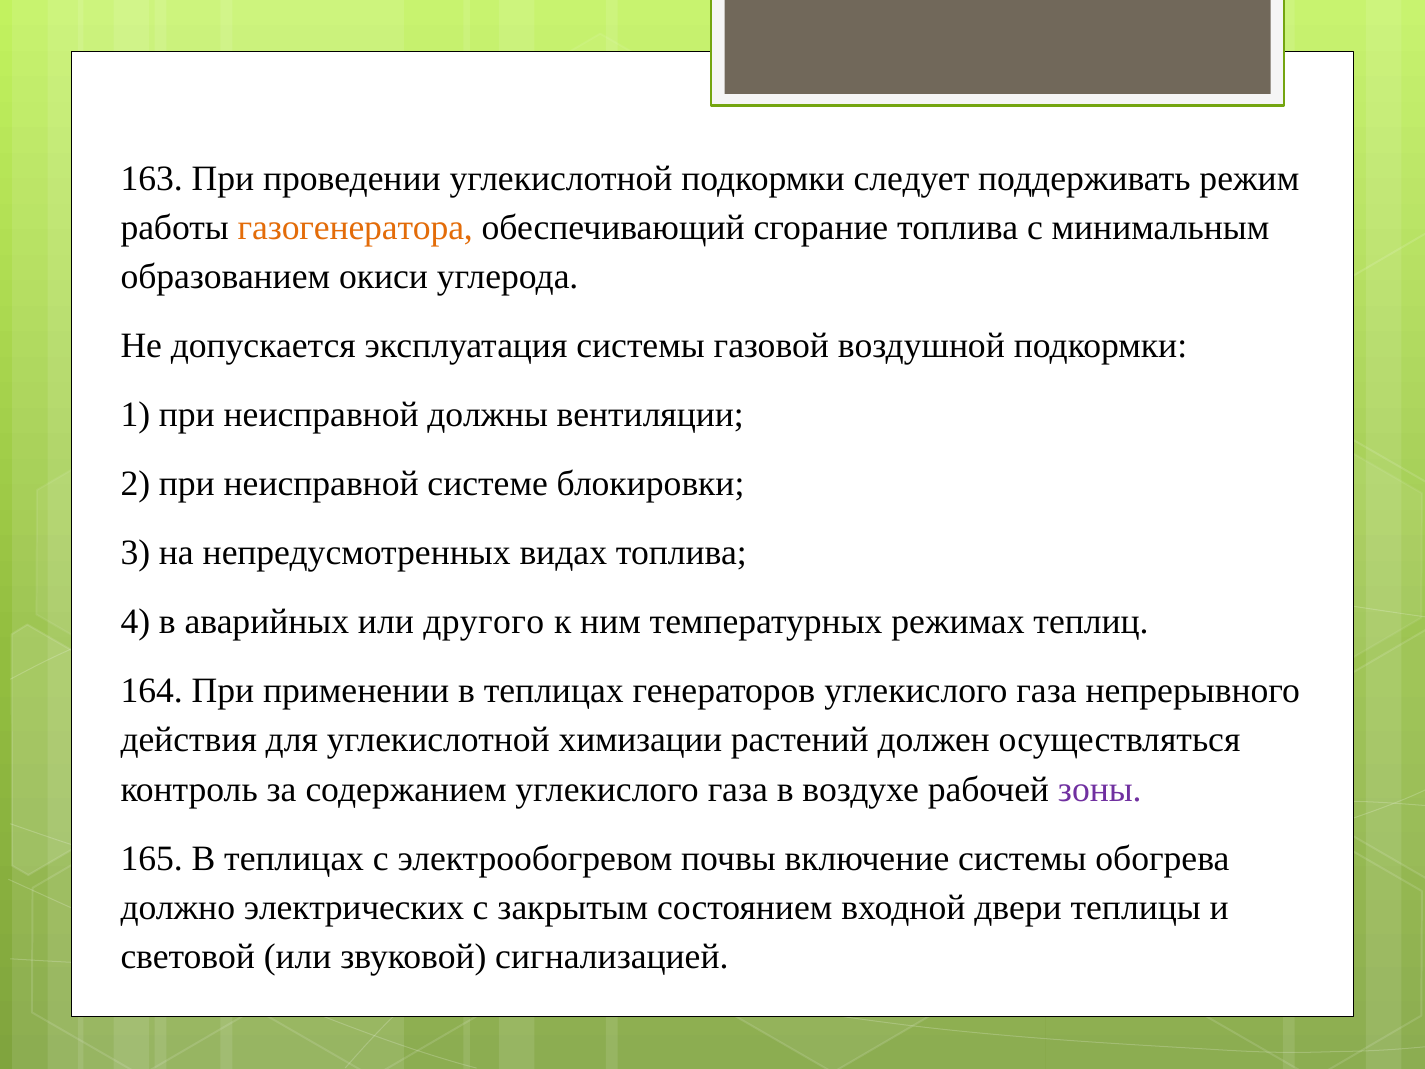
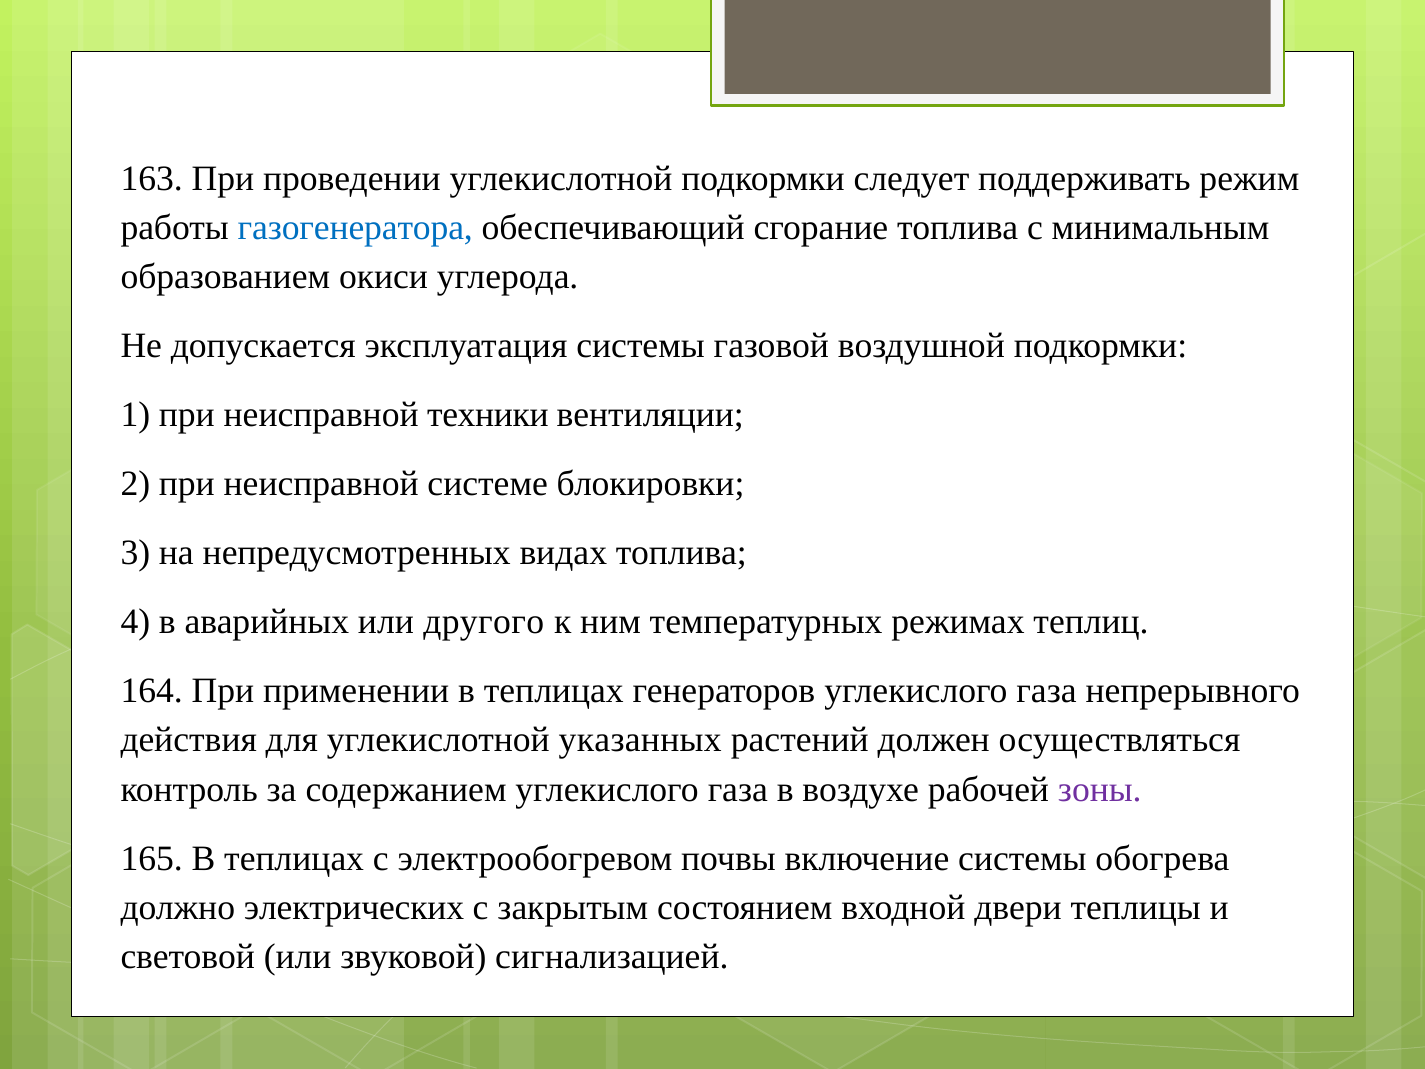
газогенератора colour: orange -> blue
должны: должны -> техники
химизации: химизации -> указанных
